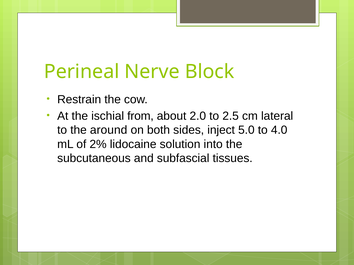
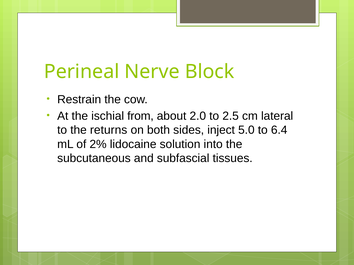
around: around -> returns
4.0: 4.0 -> 6.4
